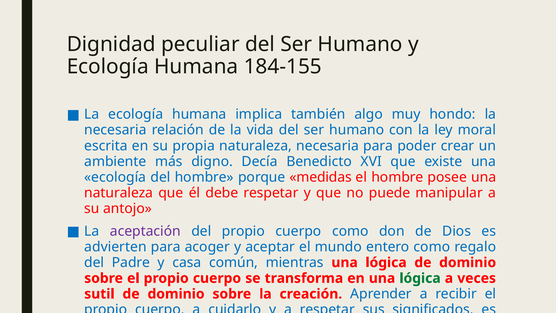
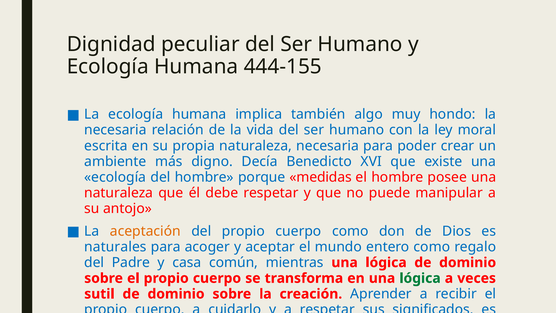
184-155: 184-155 -> 444-155
aceptación colour: purple -> orange
advierten: advierten -> naturales
